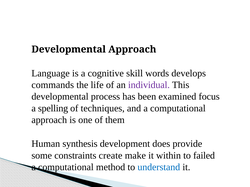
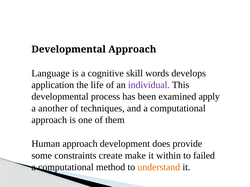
commands: commands -> application
focus: focus -> apply
spelling: spelling -> another
Human synthesis: synthesis -> approach
understand colour: blue -> orange
